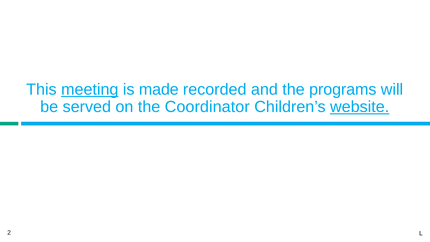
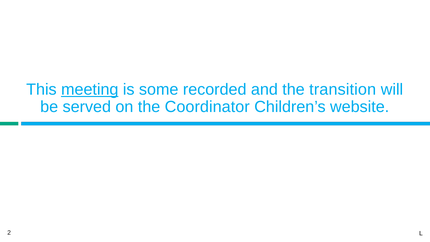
made: made -> some
programs: programs -> transition
website underline: present -> none
